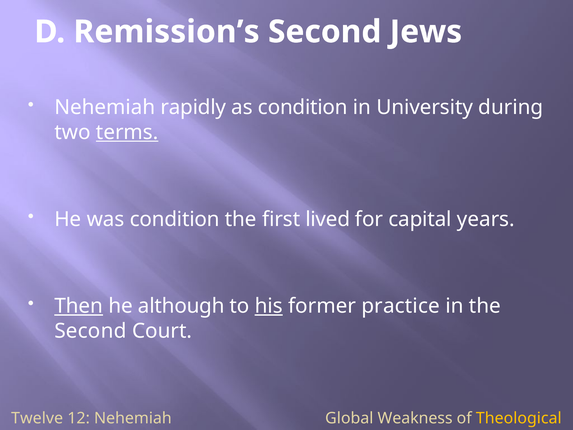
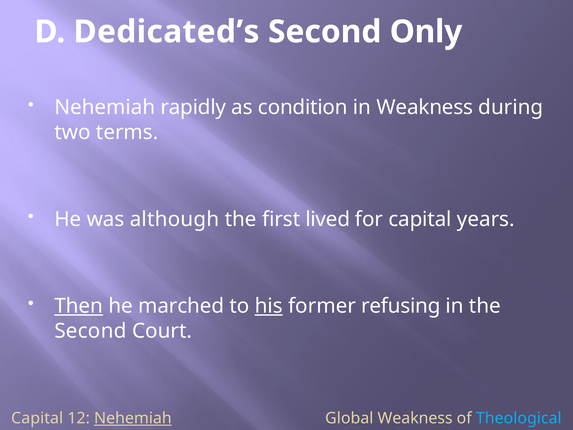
Remission’s: Remission’s -> Dedicated’s
Jews: Jews -> Only
in University: University -> Weakness
terms underline: present -> none
was condition: condition -> although
although: although -> marched
practice: practice -> refusing
Twelve at (37, 418): Twelve -> Capital
Nehemiah at (133, 418) underline: none -> present
Theological colour: yellow -> light blue
